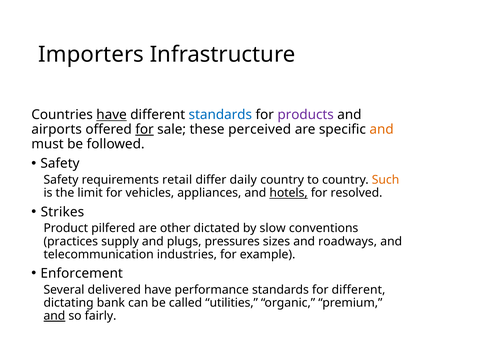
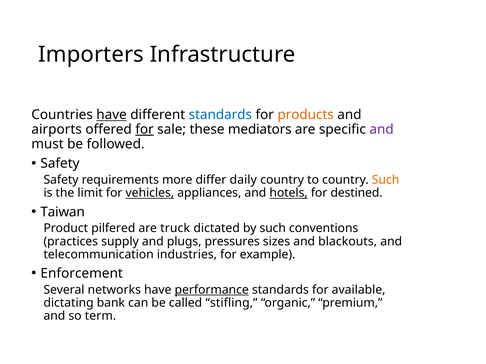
products colour: purple -> orange
perceived: perceived -> mediators
and at (382, 130) colour: orange -> purple
retail: retail -> more
vehicles underline: none -> present
resolved: resolved -> destined
Strikes: Strikes -> Taiwan
other: other -> truck
by slow: slow -> such
roadways: roadways -> blackouts
delivered: delivered -> networks
performance underline: none -> present
for different: different -> available
utilities: utilities -> stifling
and at (54, 316) underline: present -> none
fairly: fairly -> term
